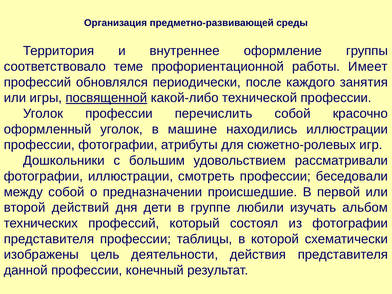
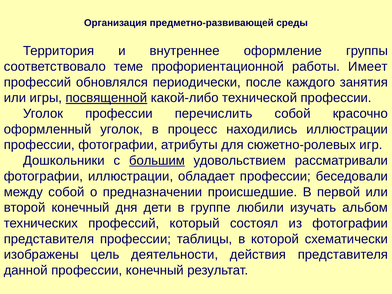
машине: машине -> процесс
большим underline: none -> present
смотреть: смотреть -> обладает
второй действий: действий -> конечный
